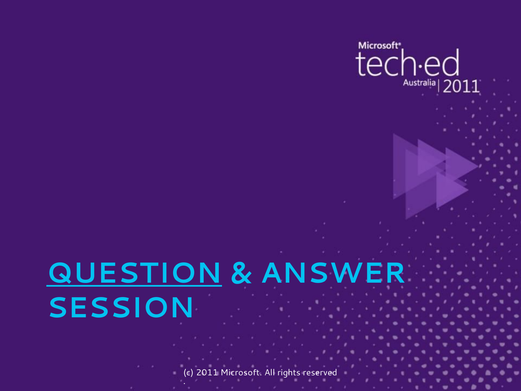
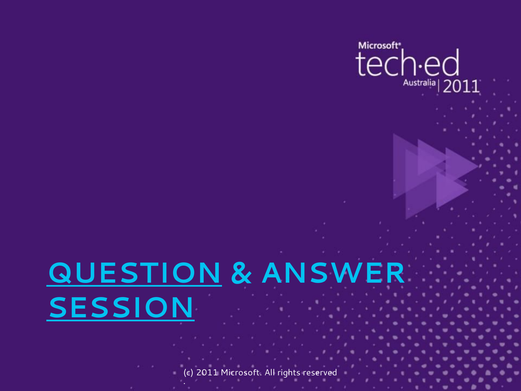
SESSION underline: none -> present
